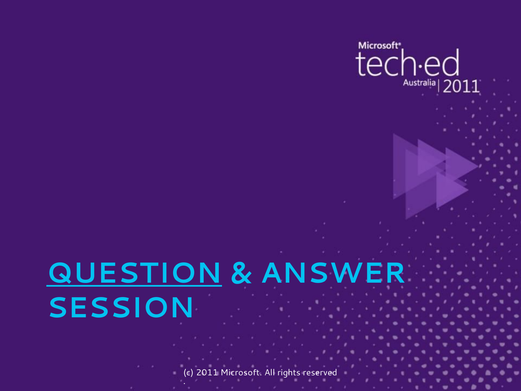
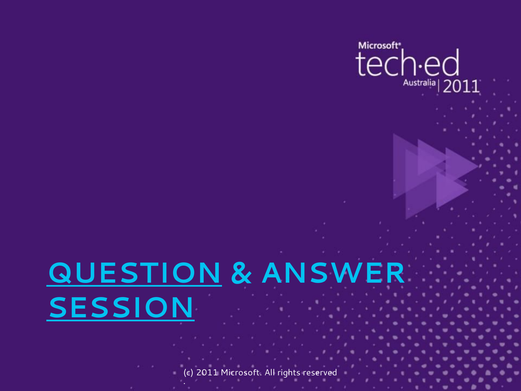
SESSION underline: none -> present
